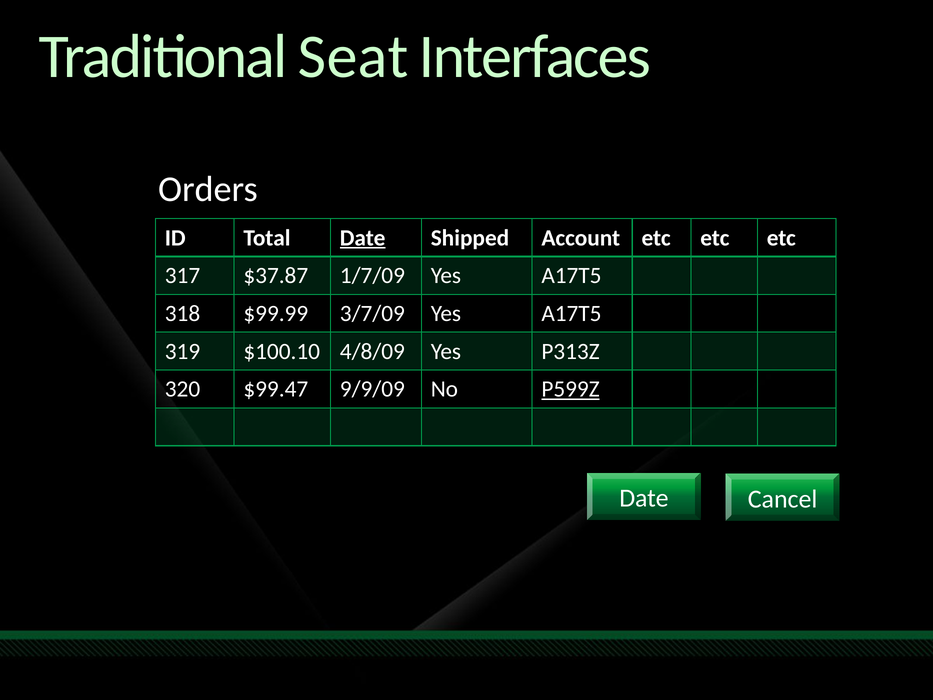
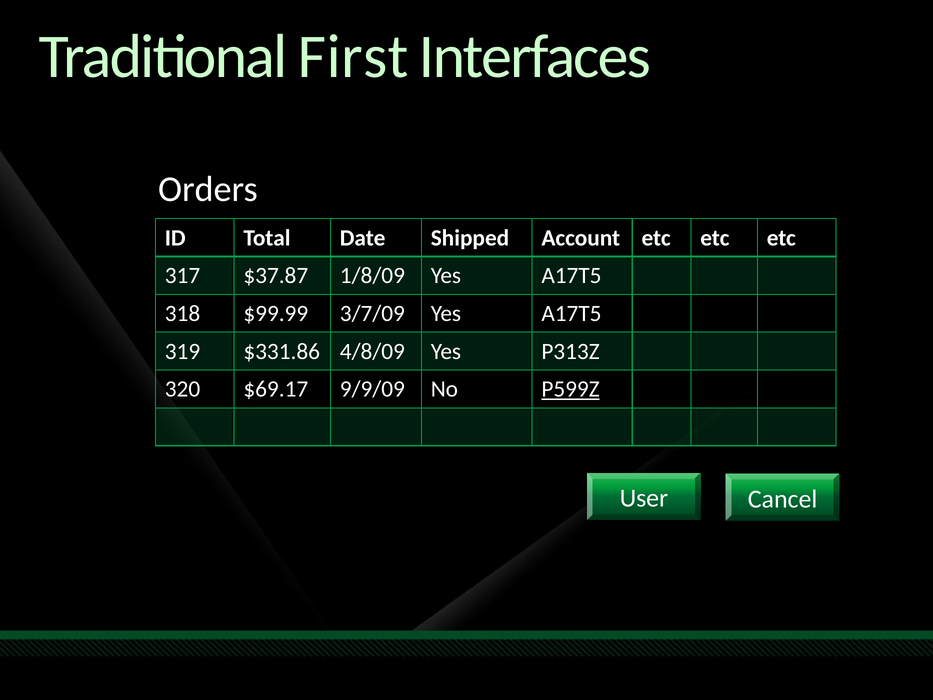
Seat: Seat -> First
Date at (363, 238) underline: present -> none
1/7/09: 1/7/09 -> 1/8/09
$100.10: $100.10 -> $331.86
$99.47: $99.47 -> $69.17
Date at (644, 498): Date -> User
